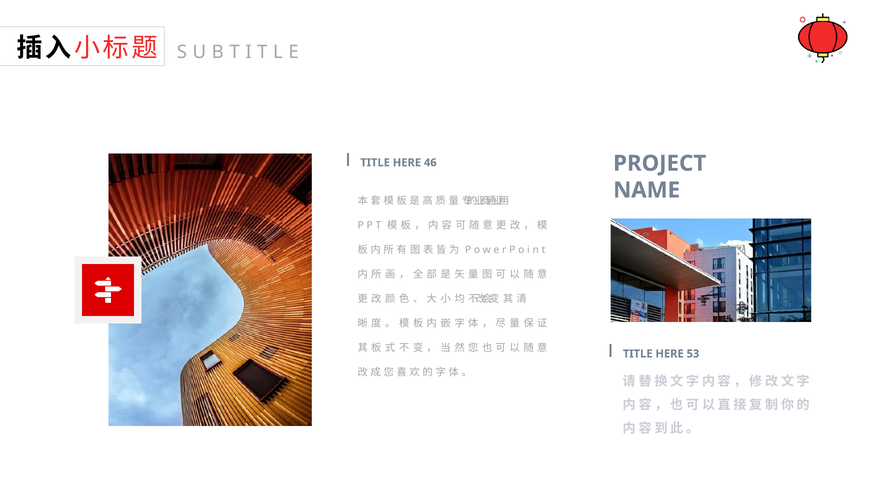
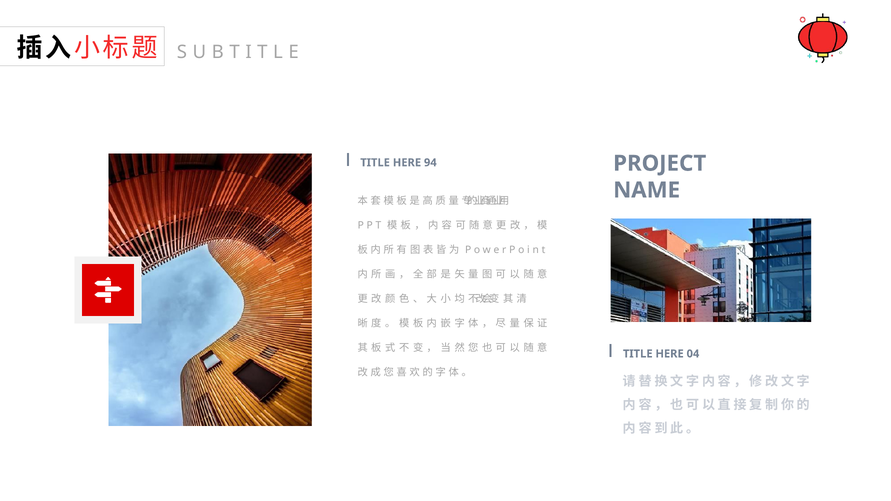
46: 46 -> 94
53: 53 -> 04
